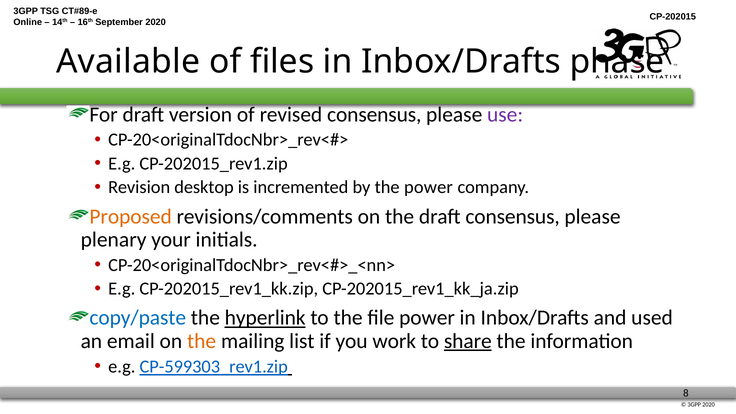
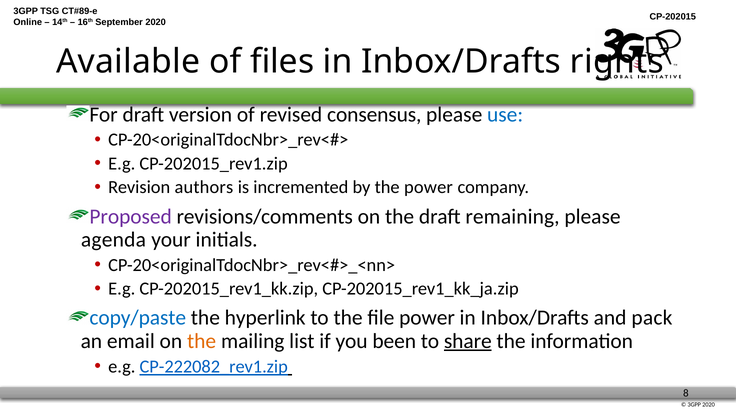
phase: phase -> rights
use colour: purple -> blue
desktop: desktop -> authors
Proposed colour: orange -> purple
draft consensus: consensus -> remaining
plenary: plenary -> agenda
hyperlink underline: present -> none
used: used -> pack
work: work -> been
CP-599303_rev1.zip: CP-599303_rev1.zip -> CP-222082_rev1.zip
